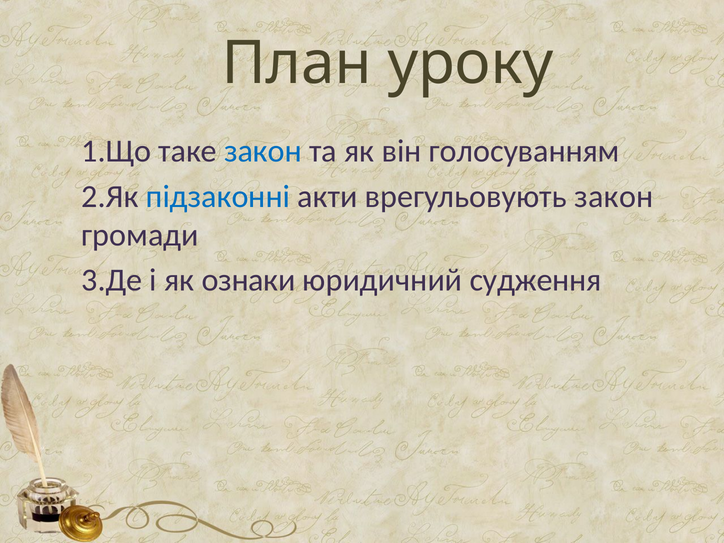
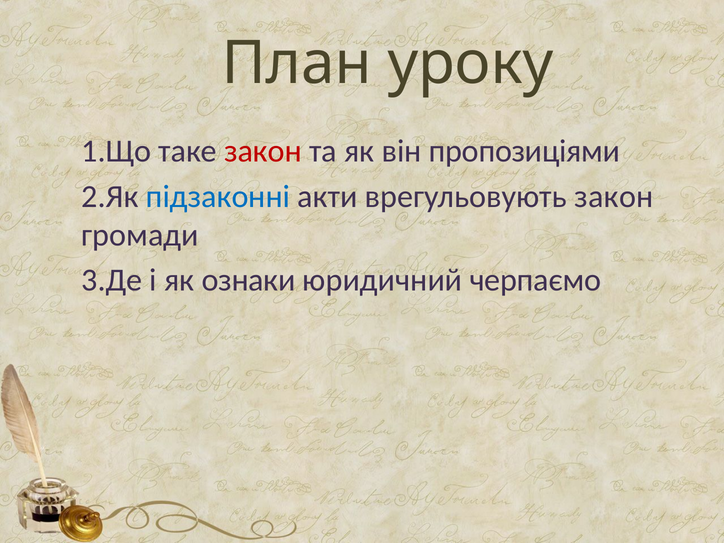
закон at (263, 151) colour: blue -> red
голосуванням: голосуванням -> пропозиціями
судження: судження -> черпаємо
